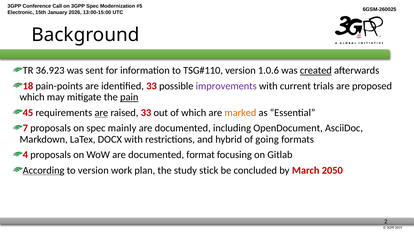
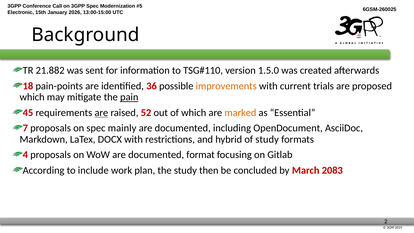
36.923: 36.923 -> 21.882
1.0.6: 1.0.6 -> 1.5.0
created underline: present -> none
identified 33: 33 -> 36
improvements colour: purple -> orange
raised 33: 33 -> 52
of going: going -> study
According underline: present -> none
to version: version -> include
stick: stick -> then
2050: 2050 -> 2083
